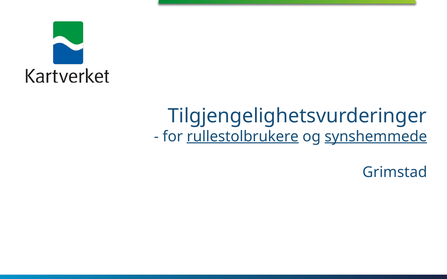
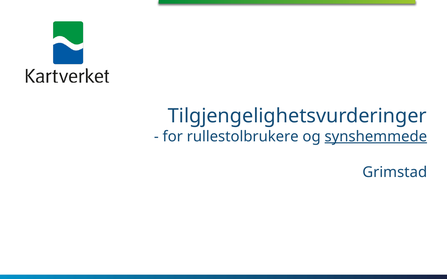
rullestolbrukere underline: present -> none
